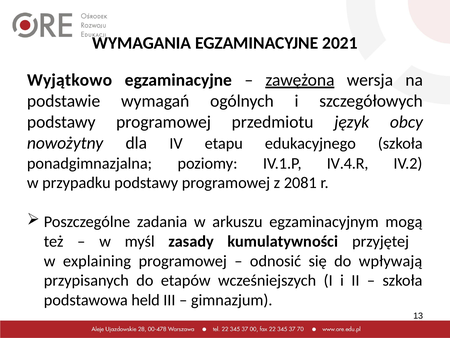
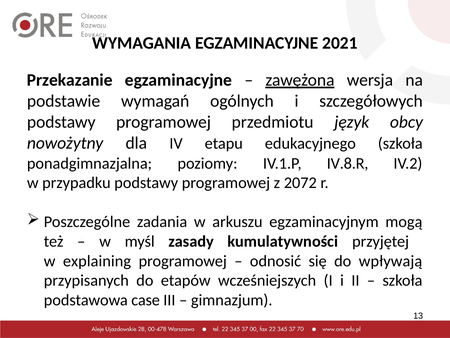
Wyjątkowo: Wyjątkowo -> Przekazanie
IV.4.R: IV.4.R -> IV.8.R
2081: 2081 -> 2072
held: held -> case
